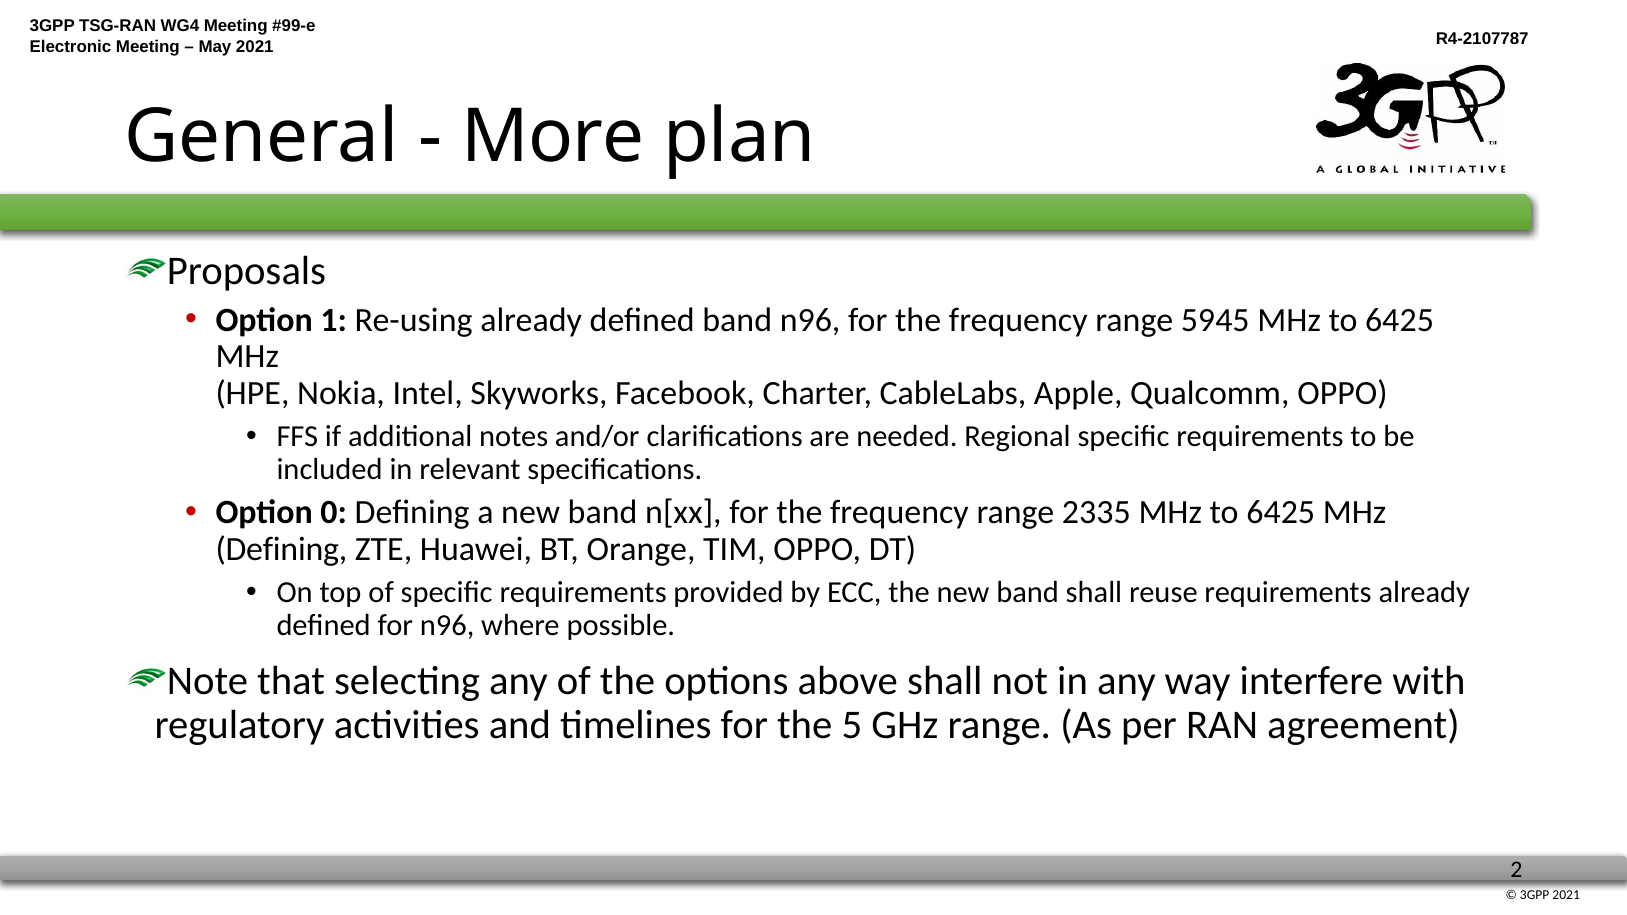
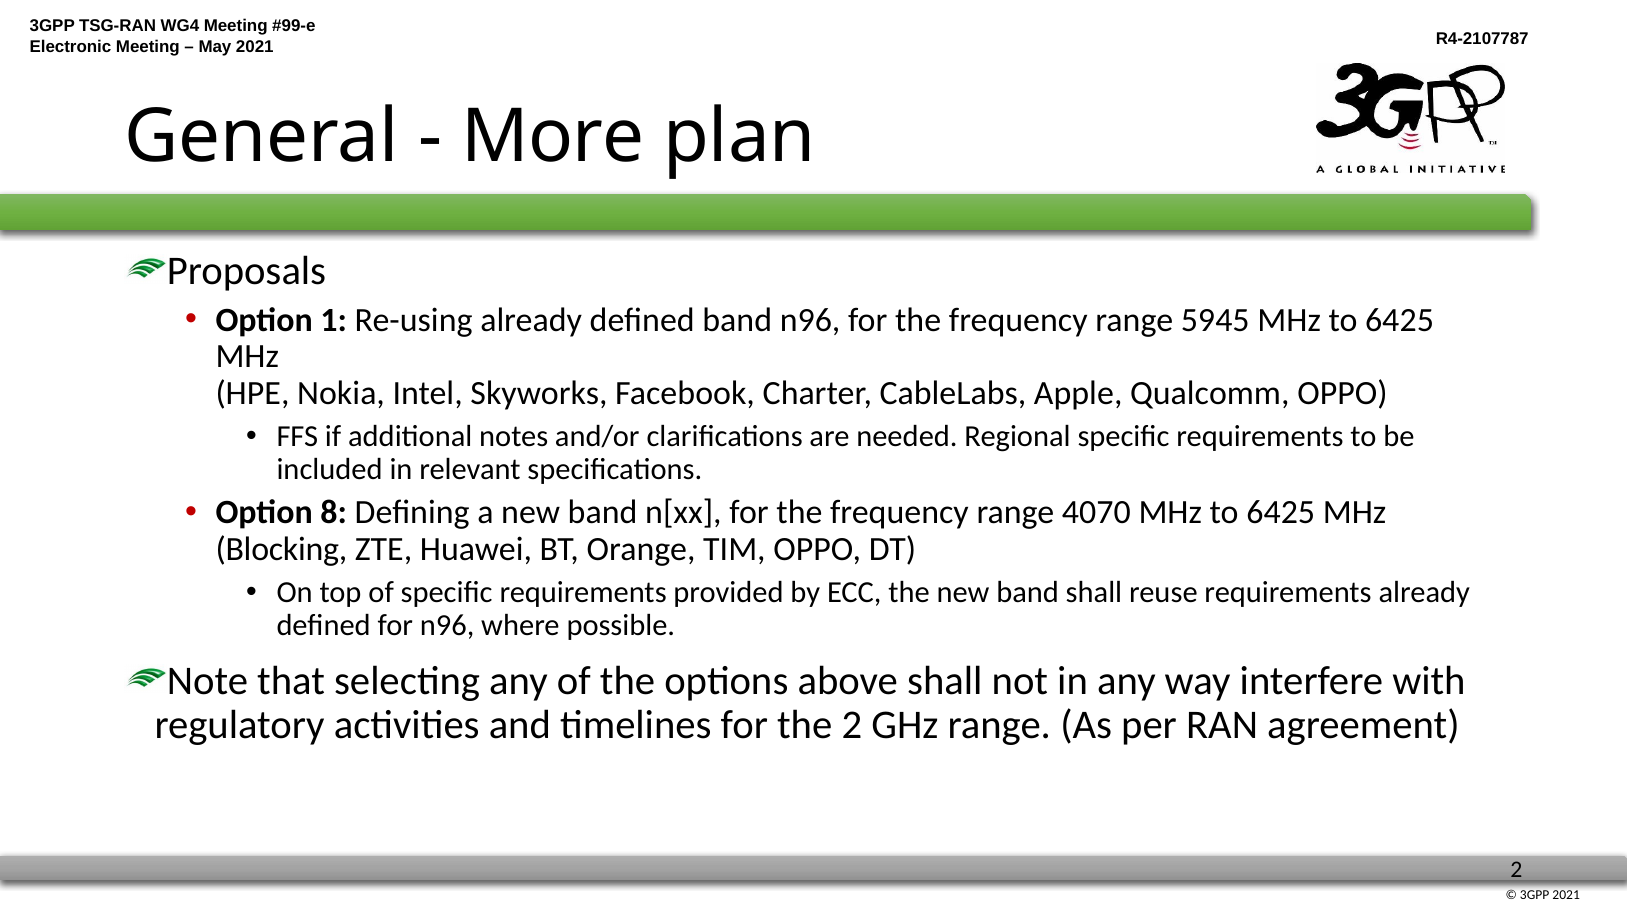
0: 0 -> 8
2335: 2335 -> 4070
Defining at (281, 549): Defining -> Blocking
the 5: 5 -> 2
